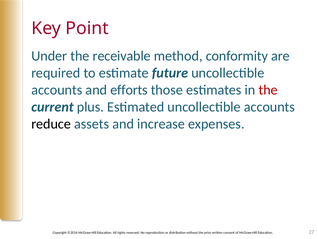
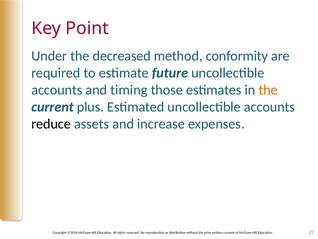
receivable: receivable -> decreased
efforts: efforts -> timing
the at (268, 90) colour: red -> orange
